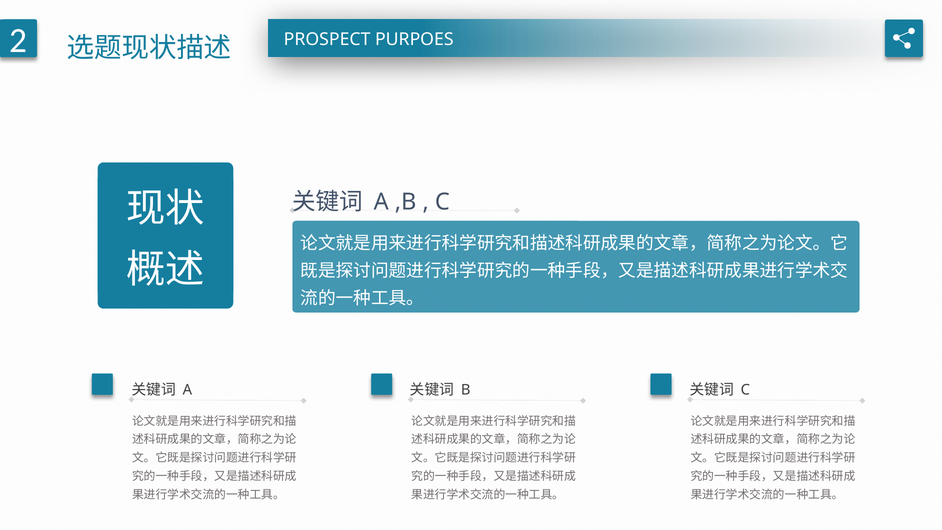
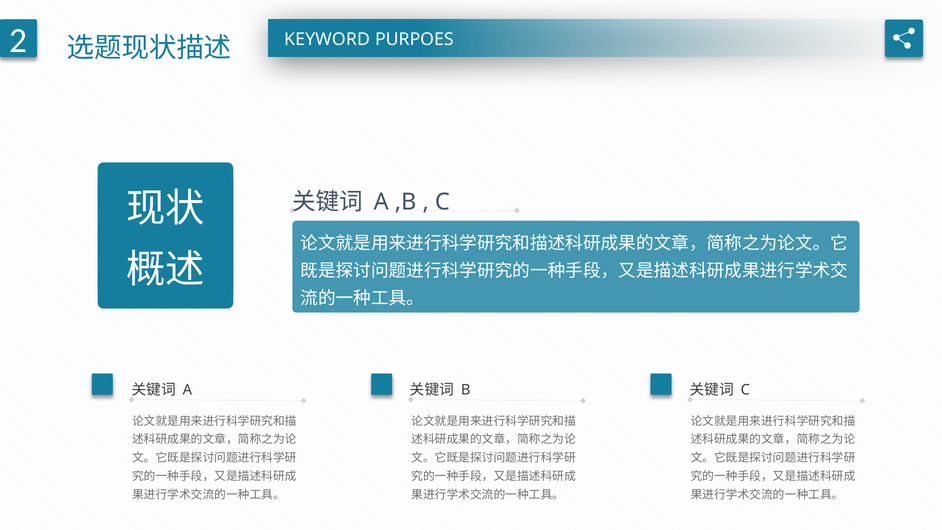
PROSPECT: PROSPECT -> KEYWORD
